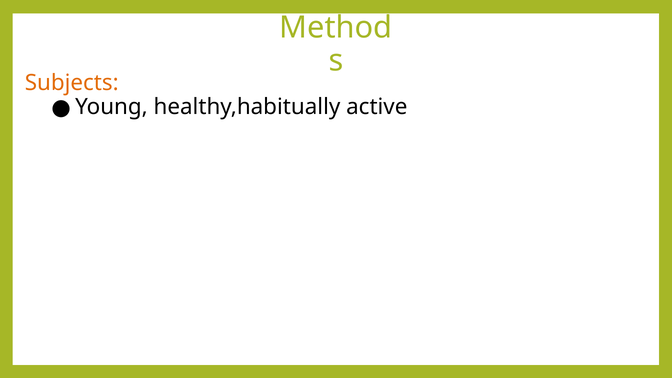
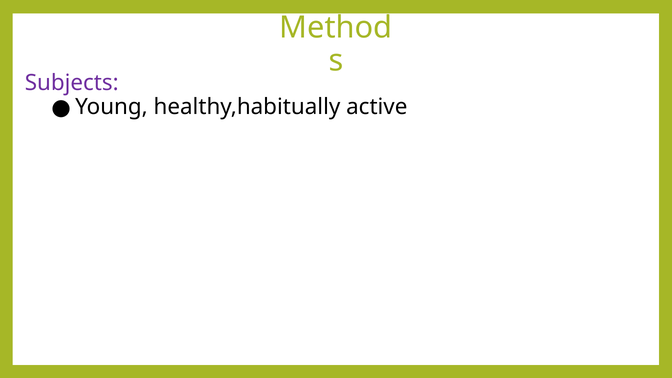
Subjects colour: orange -> purple
